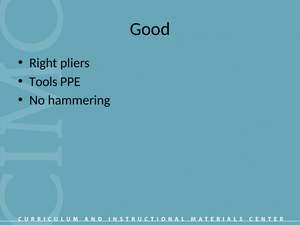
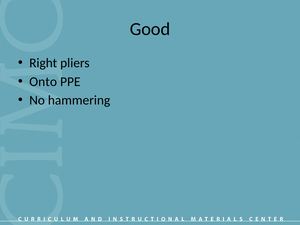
Tools: Tools -> Onto
